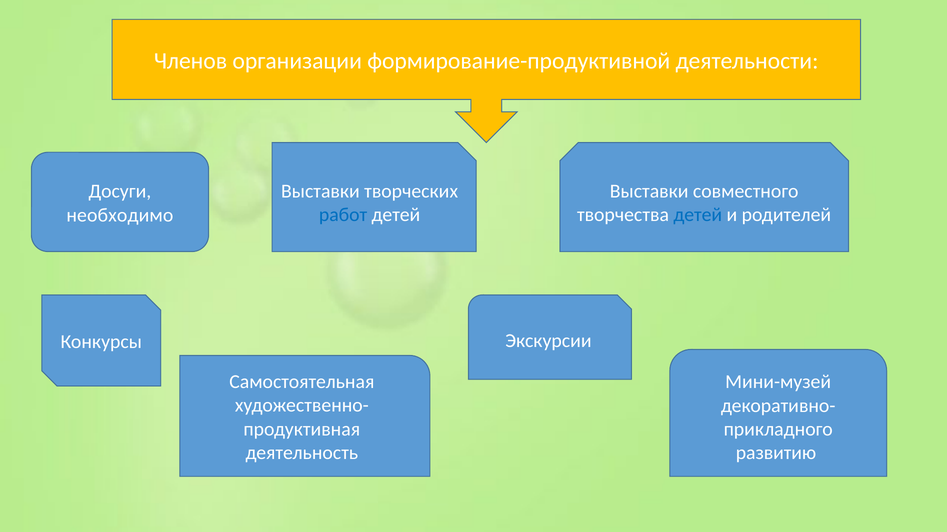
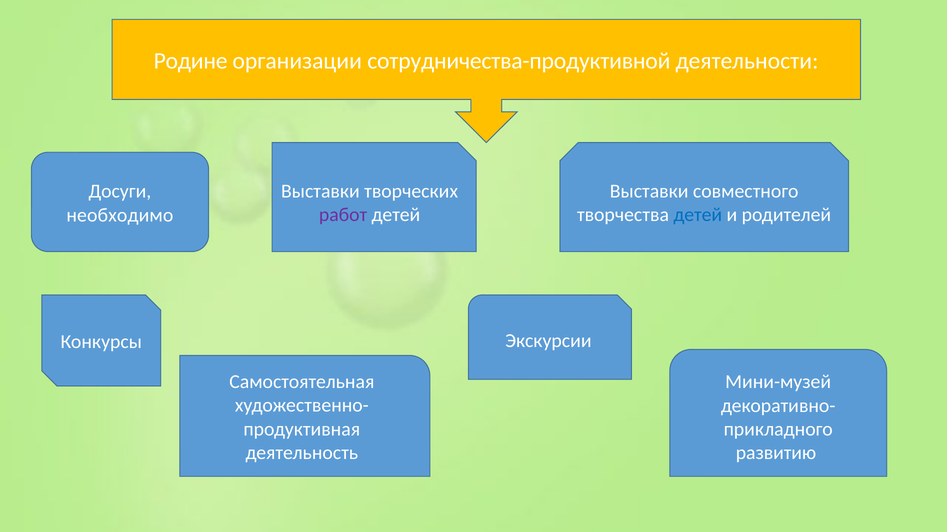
Членов: Членов -> Родине
формирование-продуктивной: формирование-продуктивной -> сотрудничества-продуктивной
работ colour: blue -> purple
